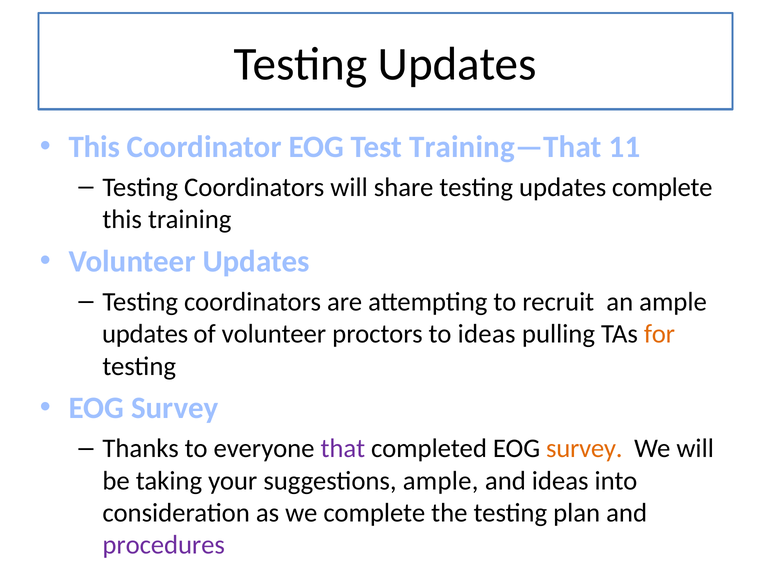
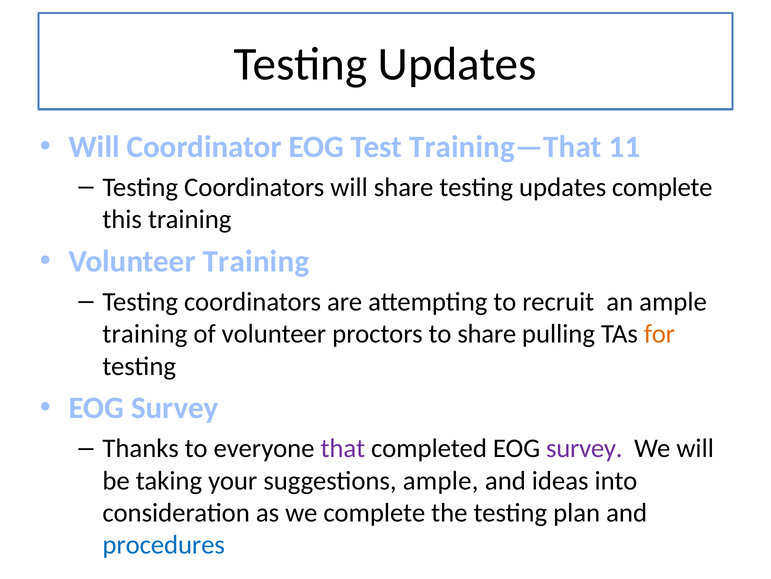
This at (94, 147): This -> Will
Volunteer Updates: Updates -> Training
updates at (145, 334): updates -> training
to ideas: ideas -> share
survey at (584, 448) colour: orange -> purple
procedures colour: purple -> blue
